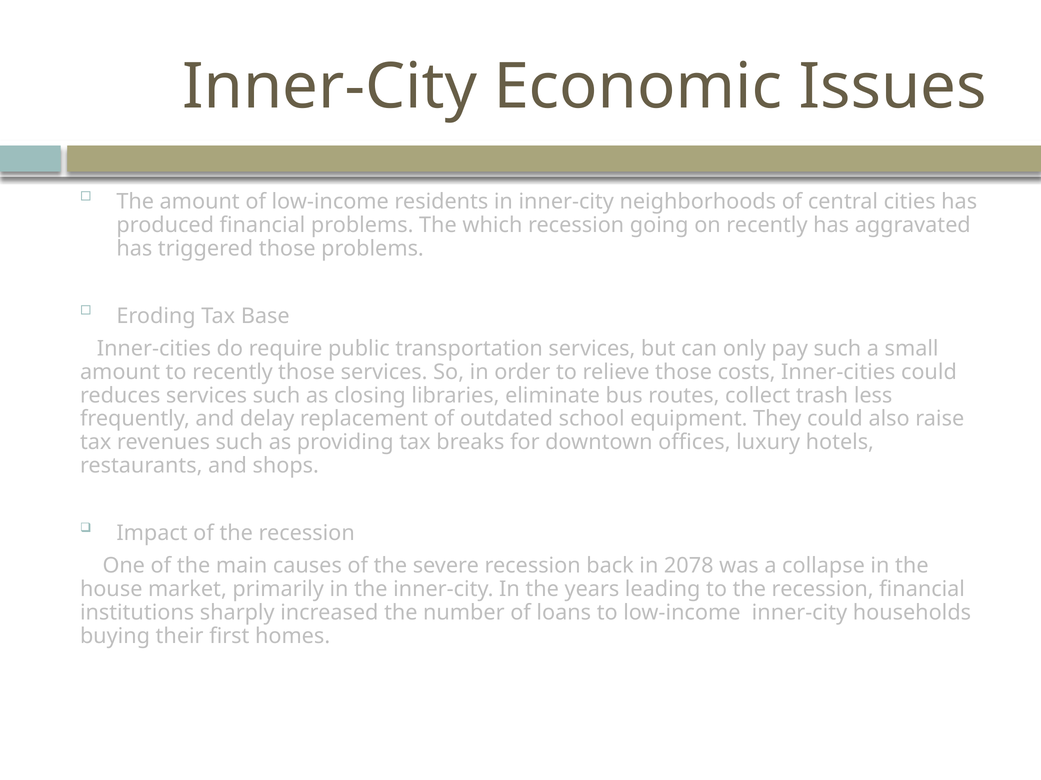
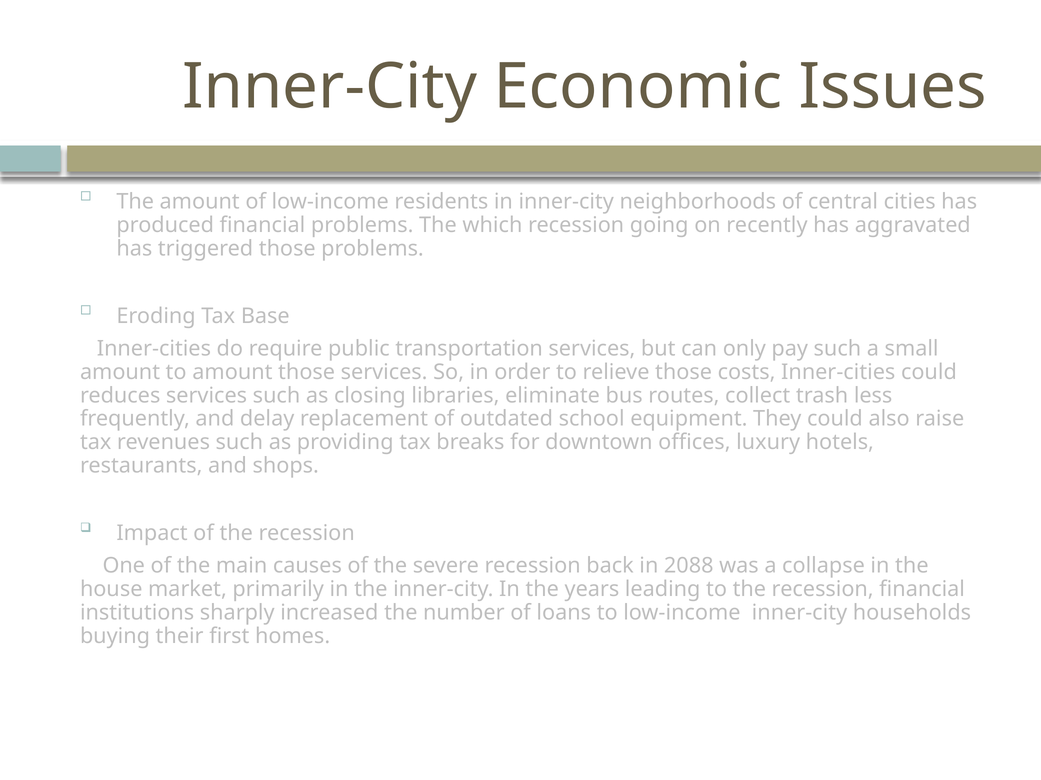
to recently: recently -> amount
2078: 2078 -> 2088
